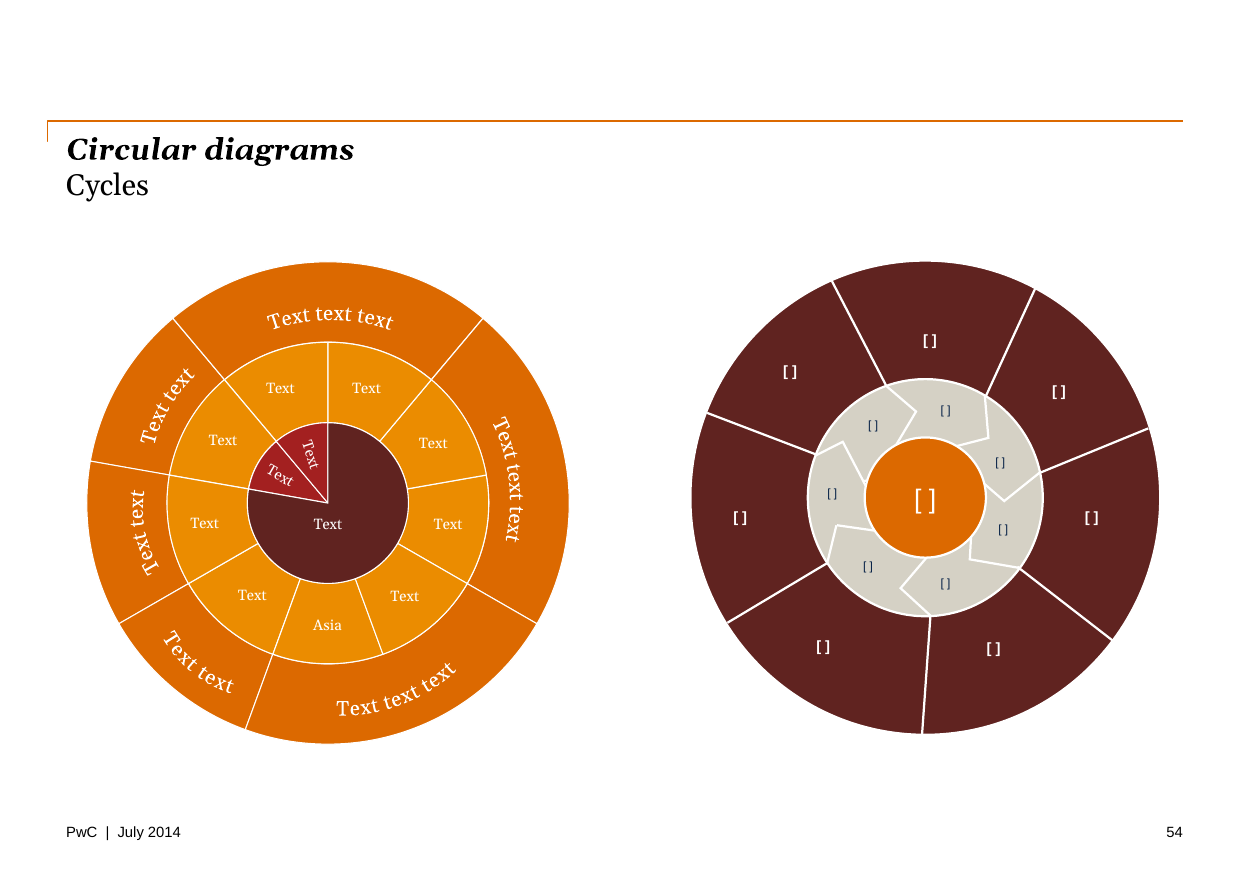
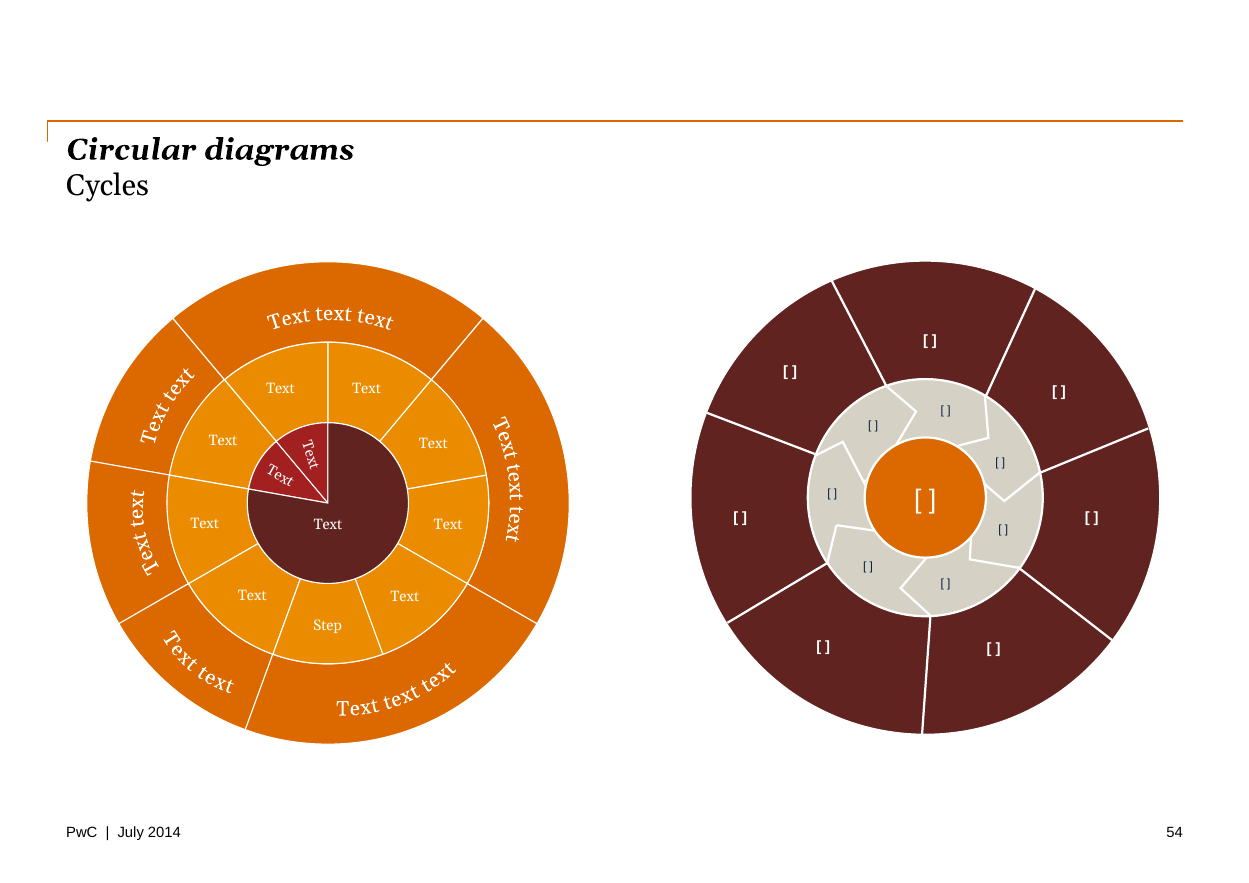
Asia: Asia -> Step
